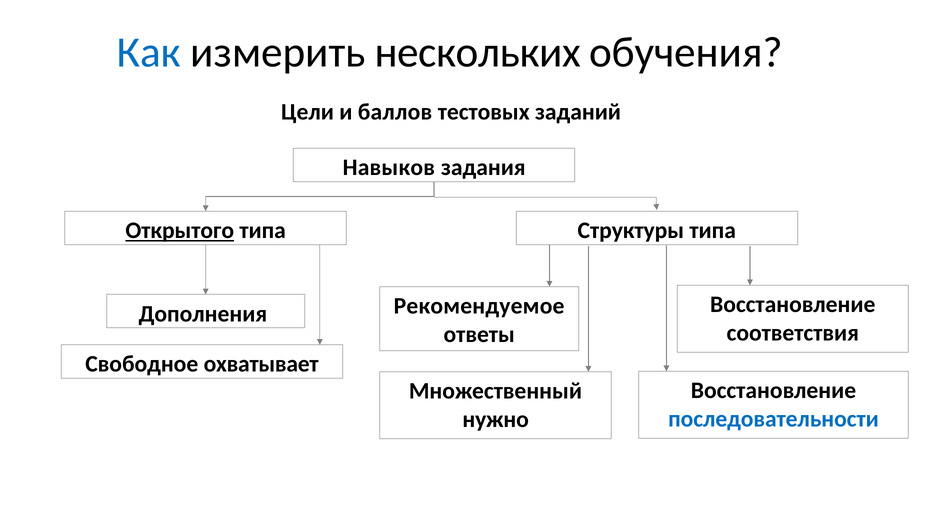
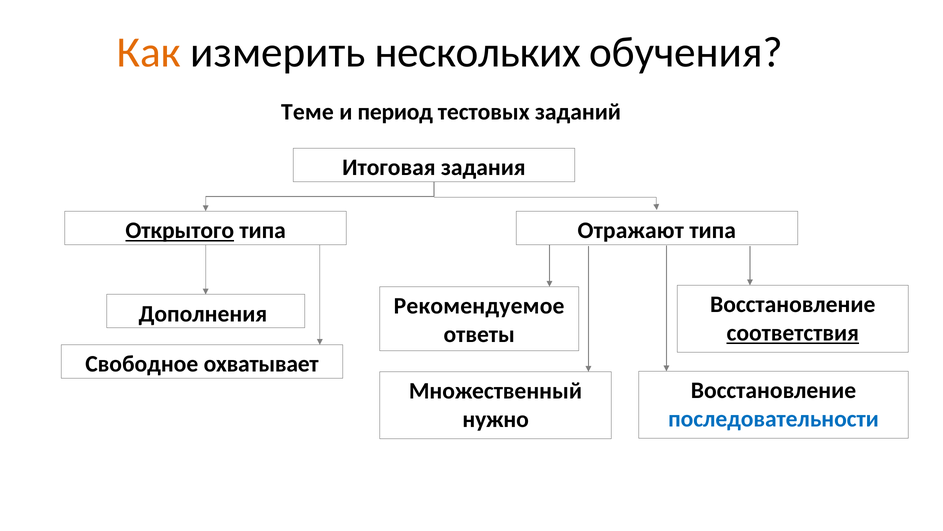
Как colour: blue -> orange
Цели: Цели -> Теме
баллов: баллов -> период
Навыков: Навыков -> Итоговая
Структуры: Структуры -> Отражают
соответствия underline: none -> present
